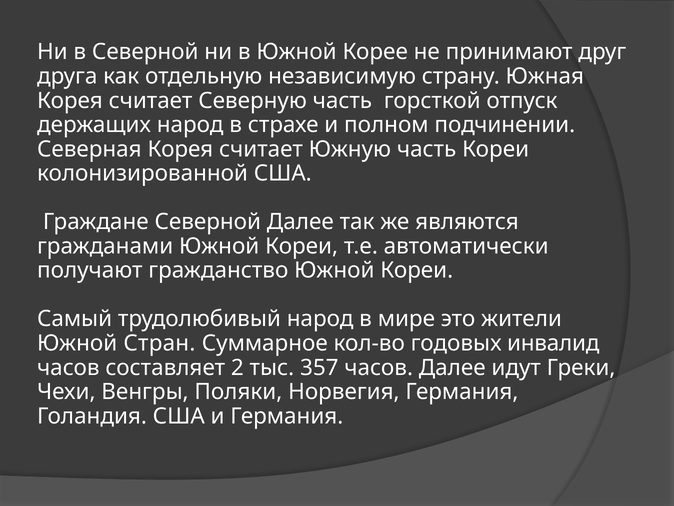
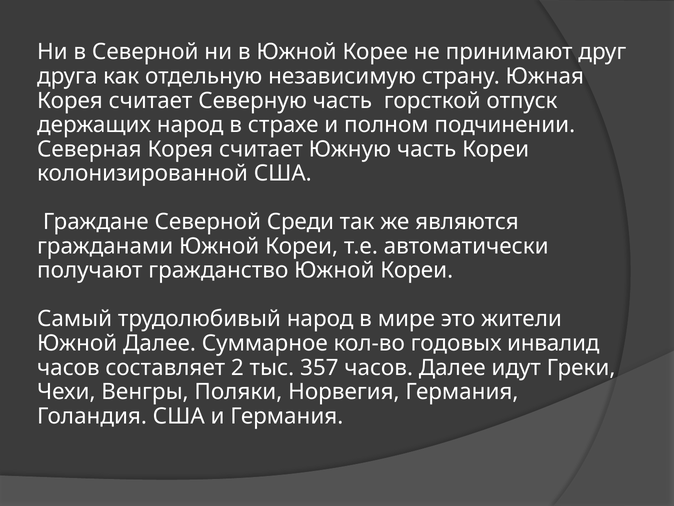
Северной Далее: Далее -> Среди
Южной Стран: Стран -> Далее
